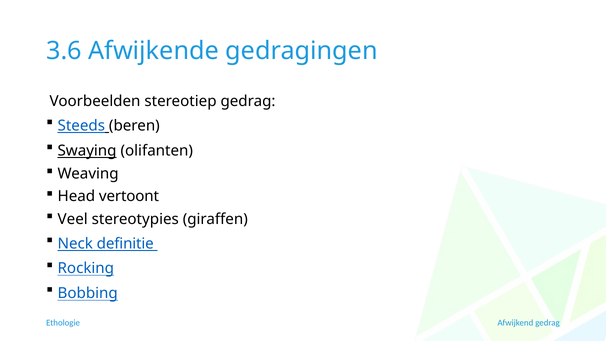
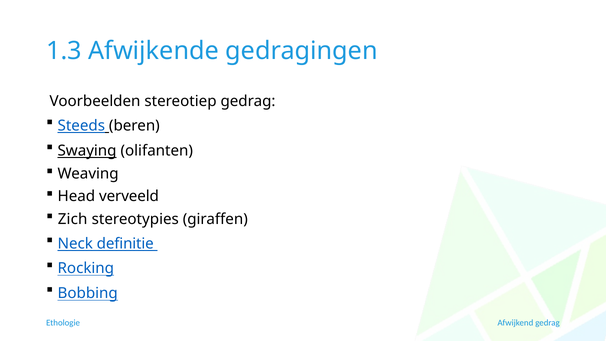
3.6: 3.6 -> 1.3
vertoont: vertoont -> verveeld
Veel: Veel -> Zich
